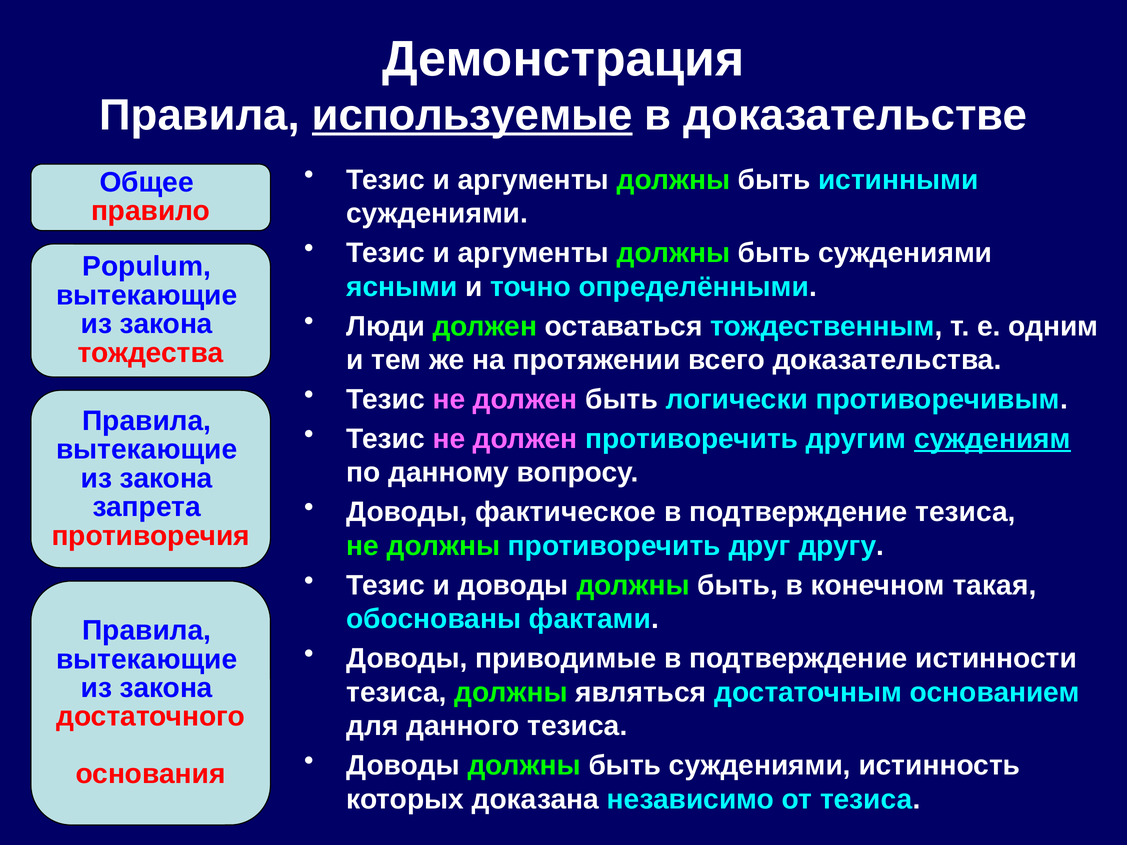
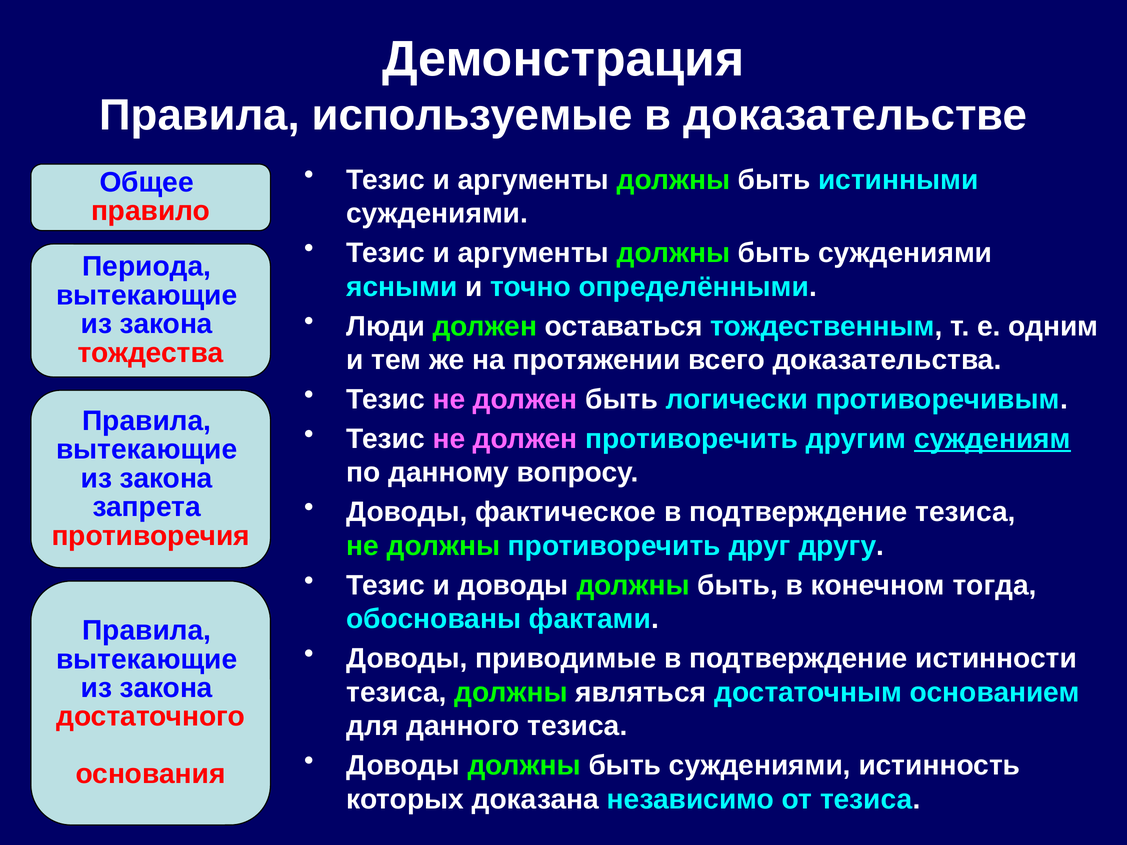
используемые underline: present -> none
Populum: Populum -> Периода
такая: такая -> тогда
